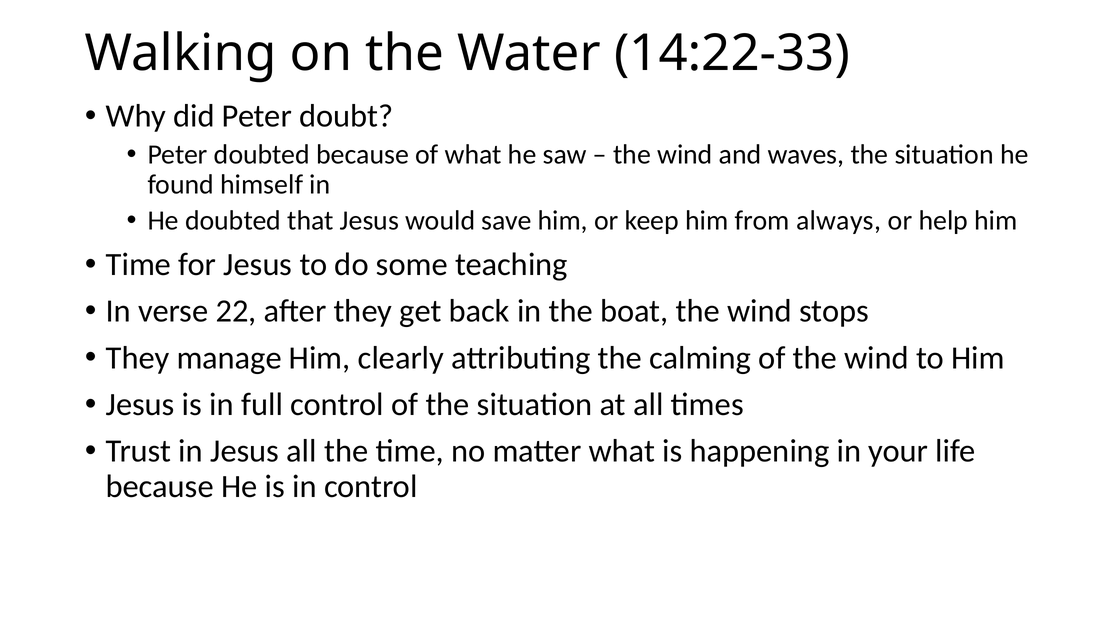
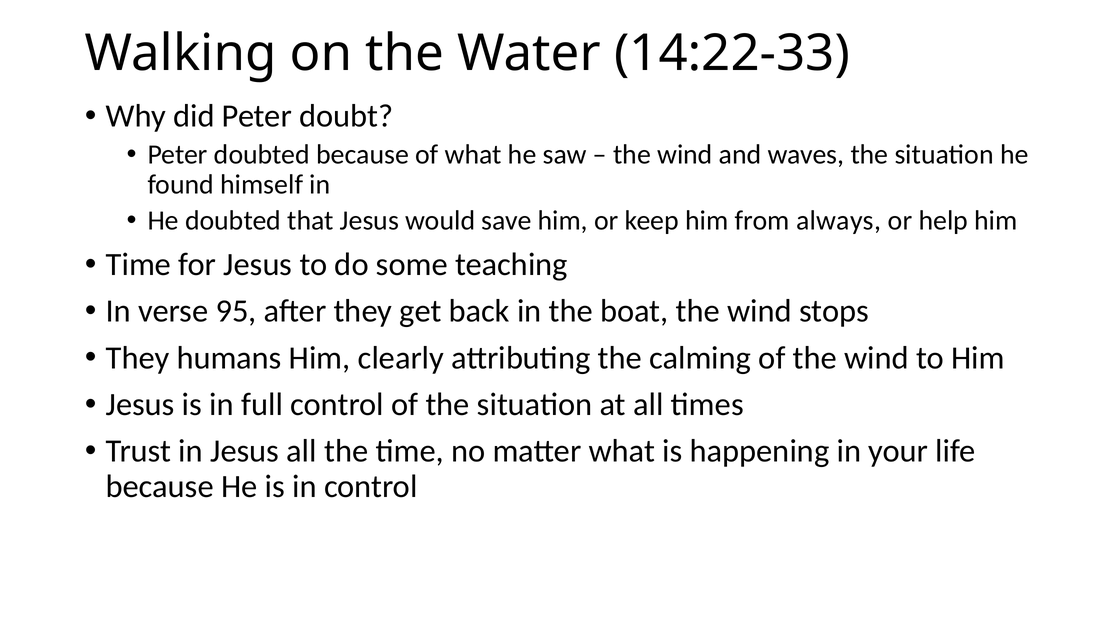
22: 22 -> 95
manage: manage -> humans
